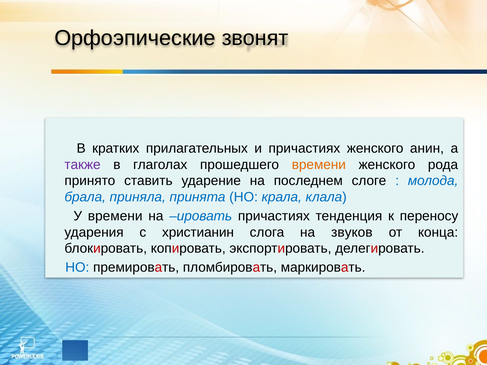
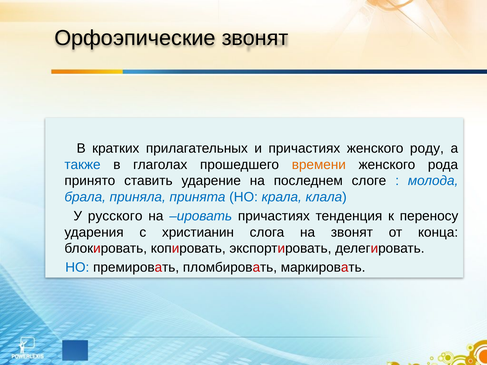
анин: анин -> роду
также colour: purple -> blue
У времени: времени -> русского
на звуков: звуков -> звонят
